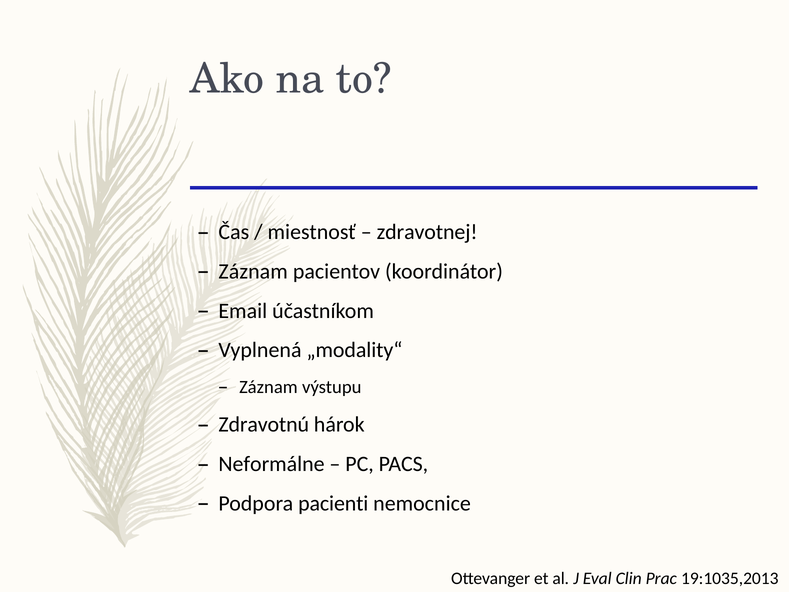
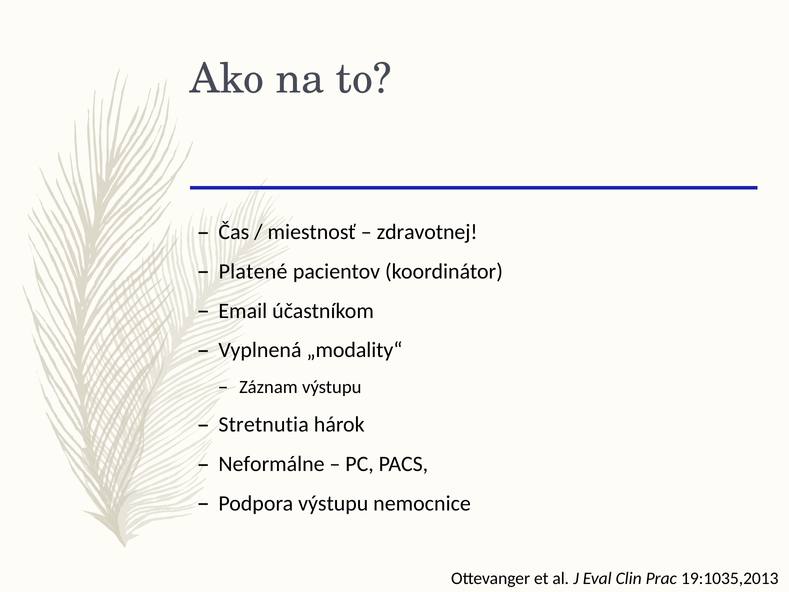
Záznam at (253, 271): Záznam -> Platené
Zdravotnú: Zdravotnú -> Stretnutia
Podpora pacienti: pacienti -> výstupu
